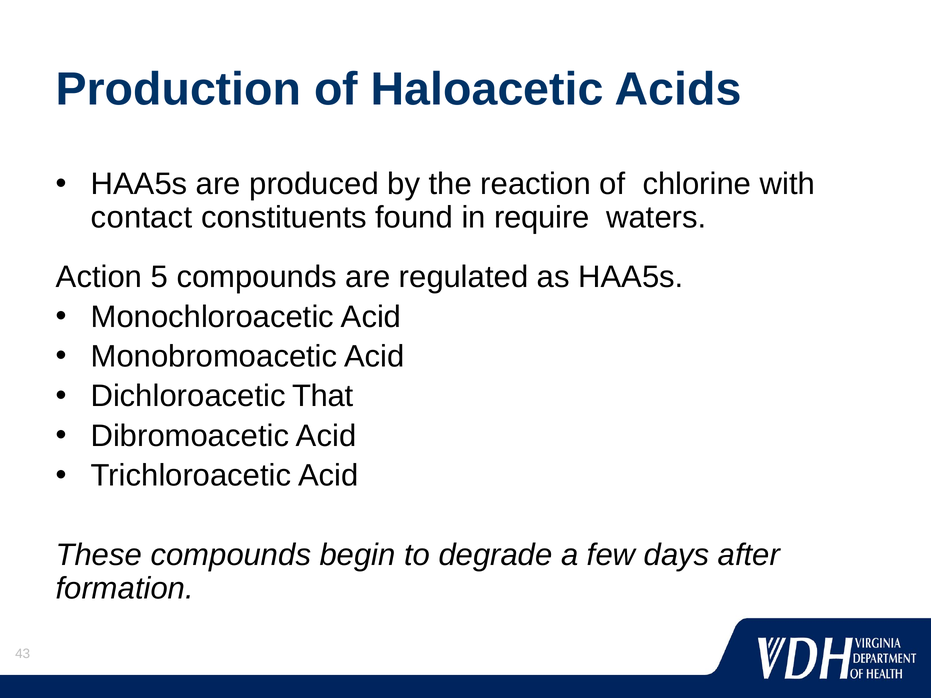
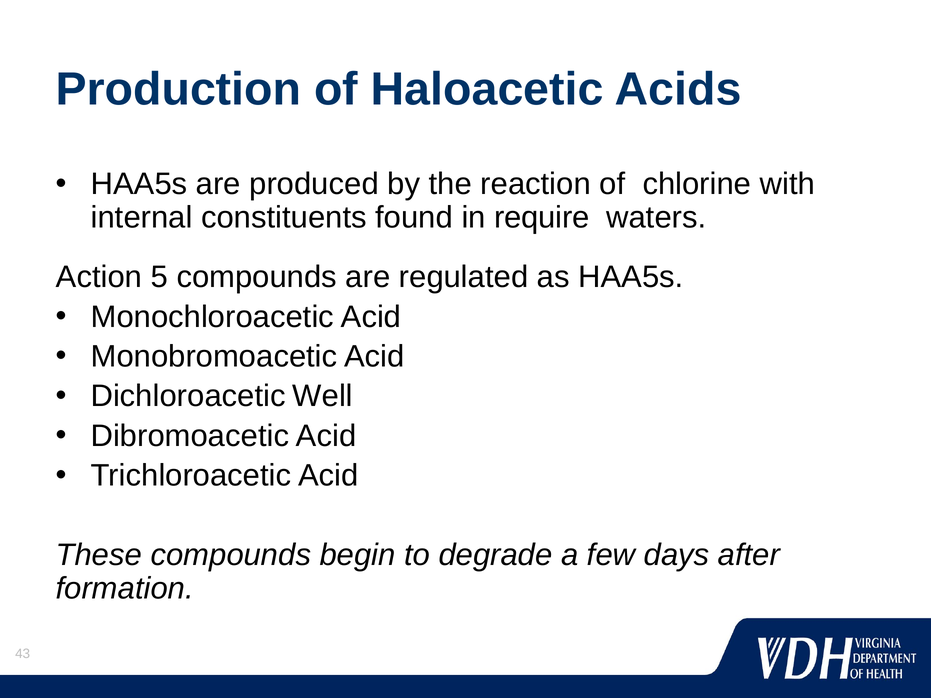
contact: contact -> internal
That: That -> Well
